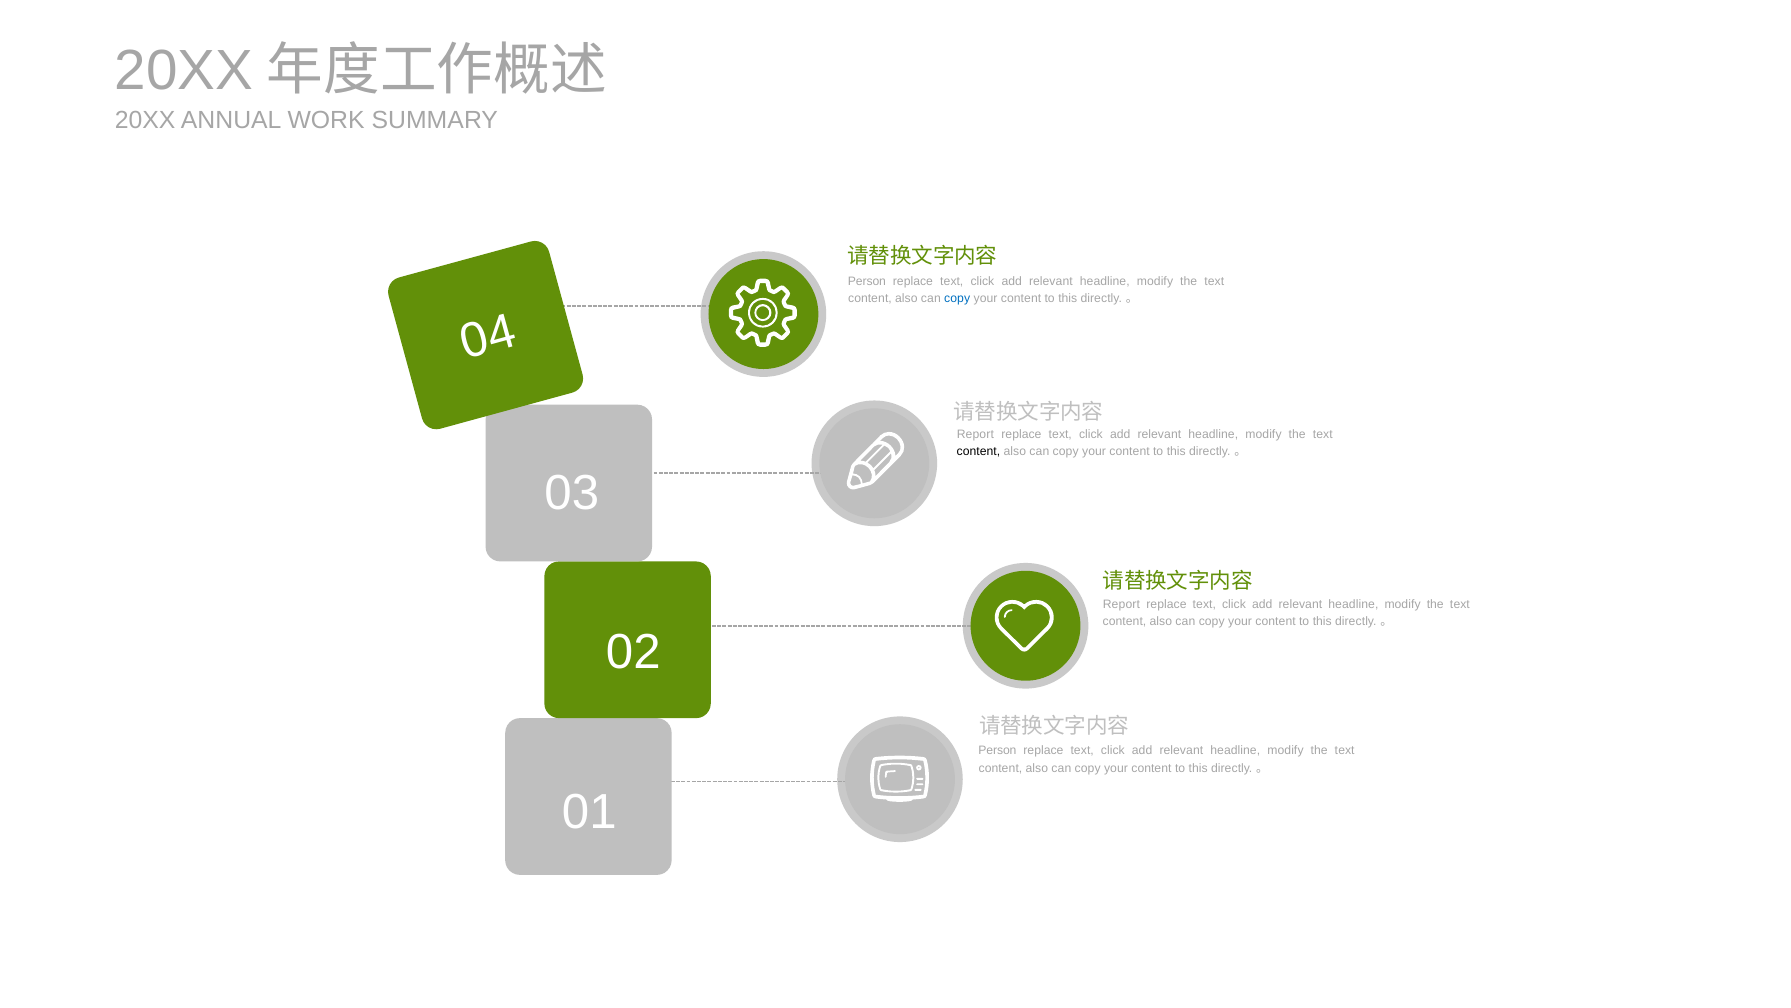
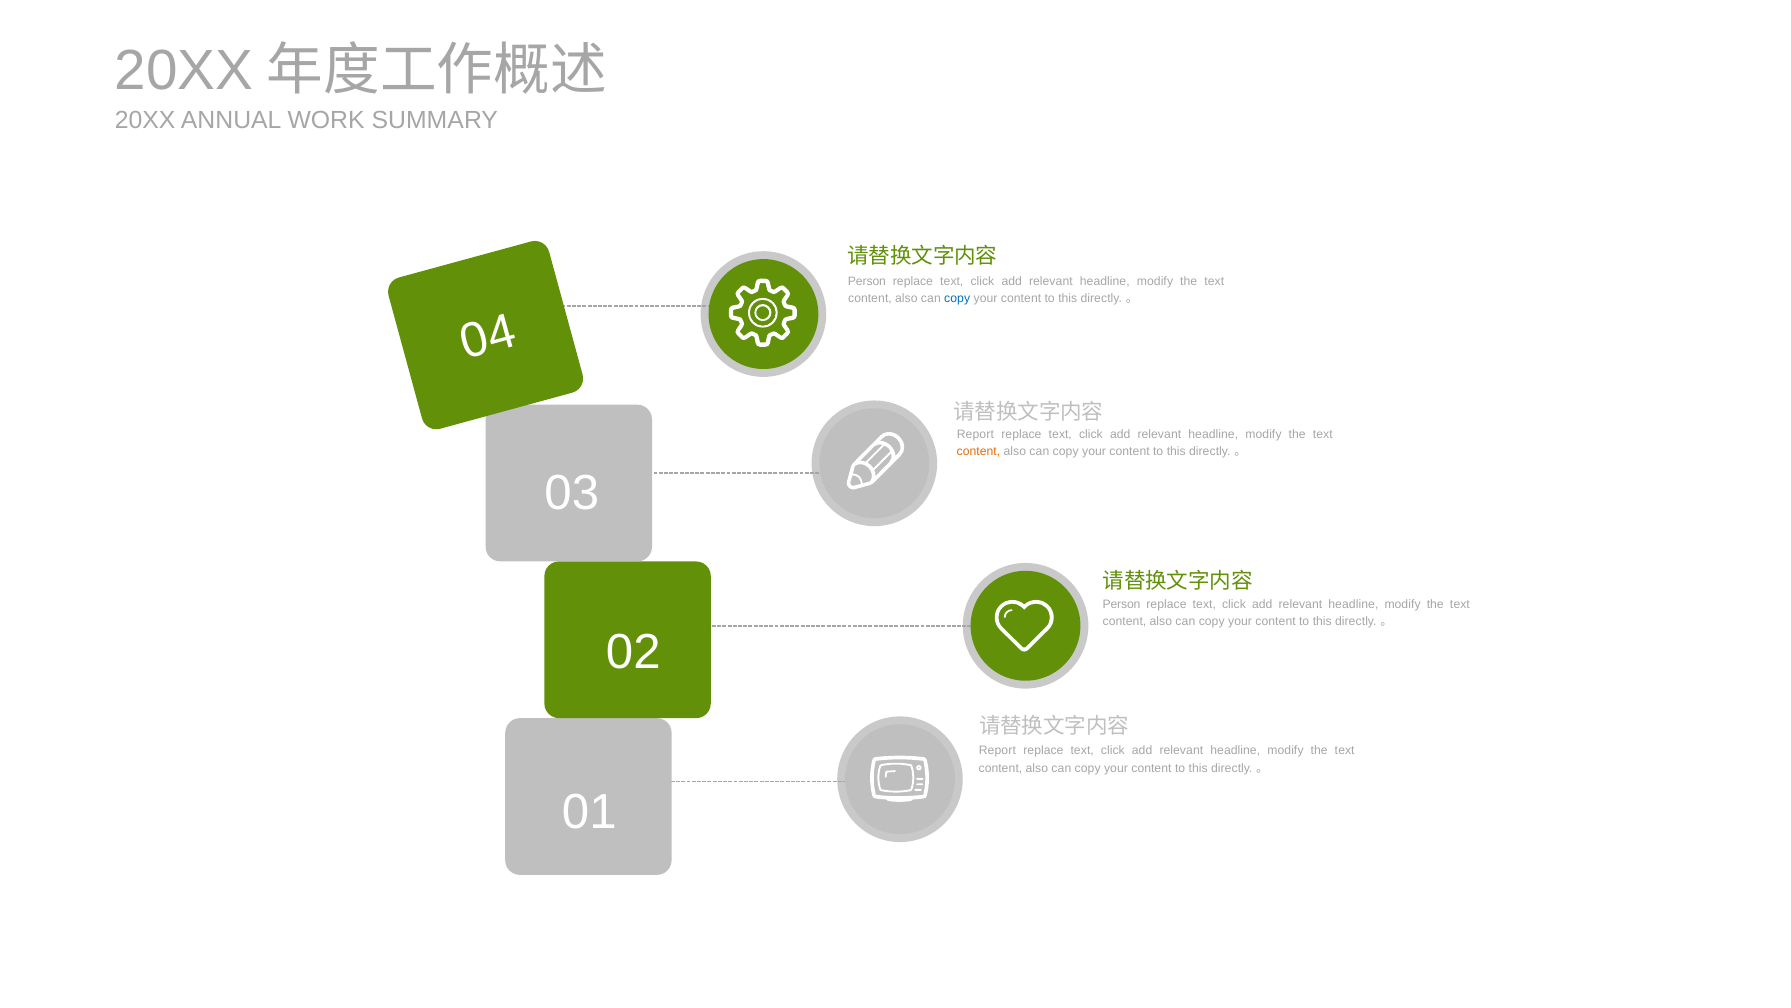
content at (978, 452) colour: black -> orange
Report at (1121, 604): Report -> Person
Person at (997, 750): Person -> Report
